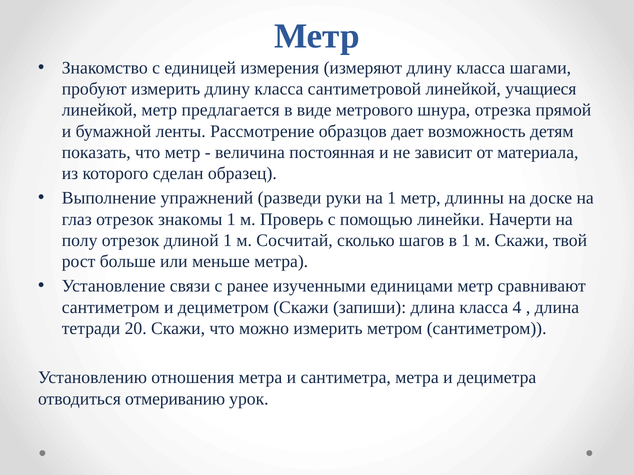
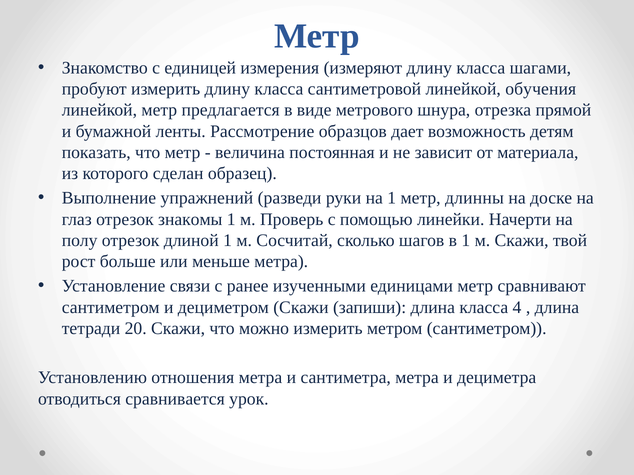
учащиеся: учащиеся -> обучения
отмериванию: отмериванию -> сравнивается
